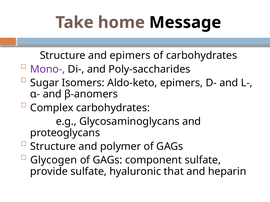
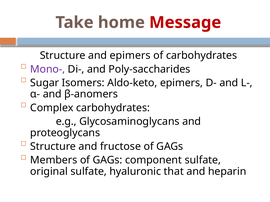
Message colour: black -> red
polymer: polymer -> fructose
Glycogen: Glycogen -> Members
provide: provide -> original
